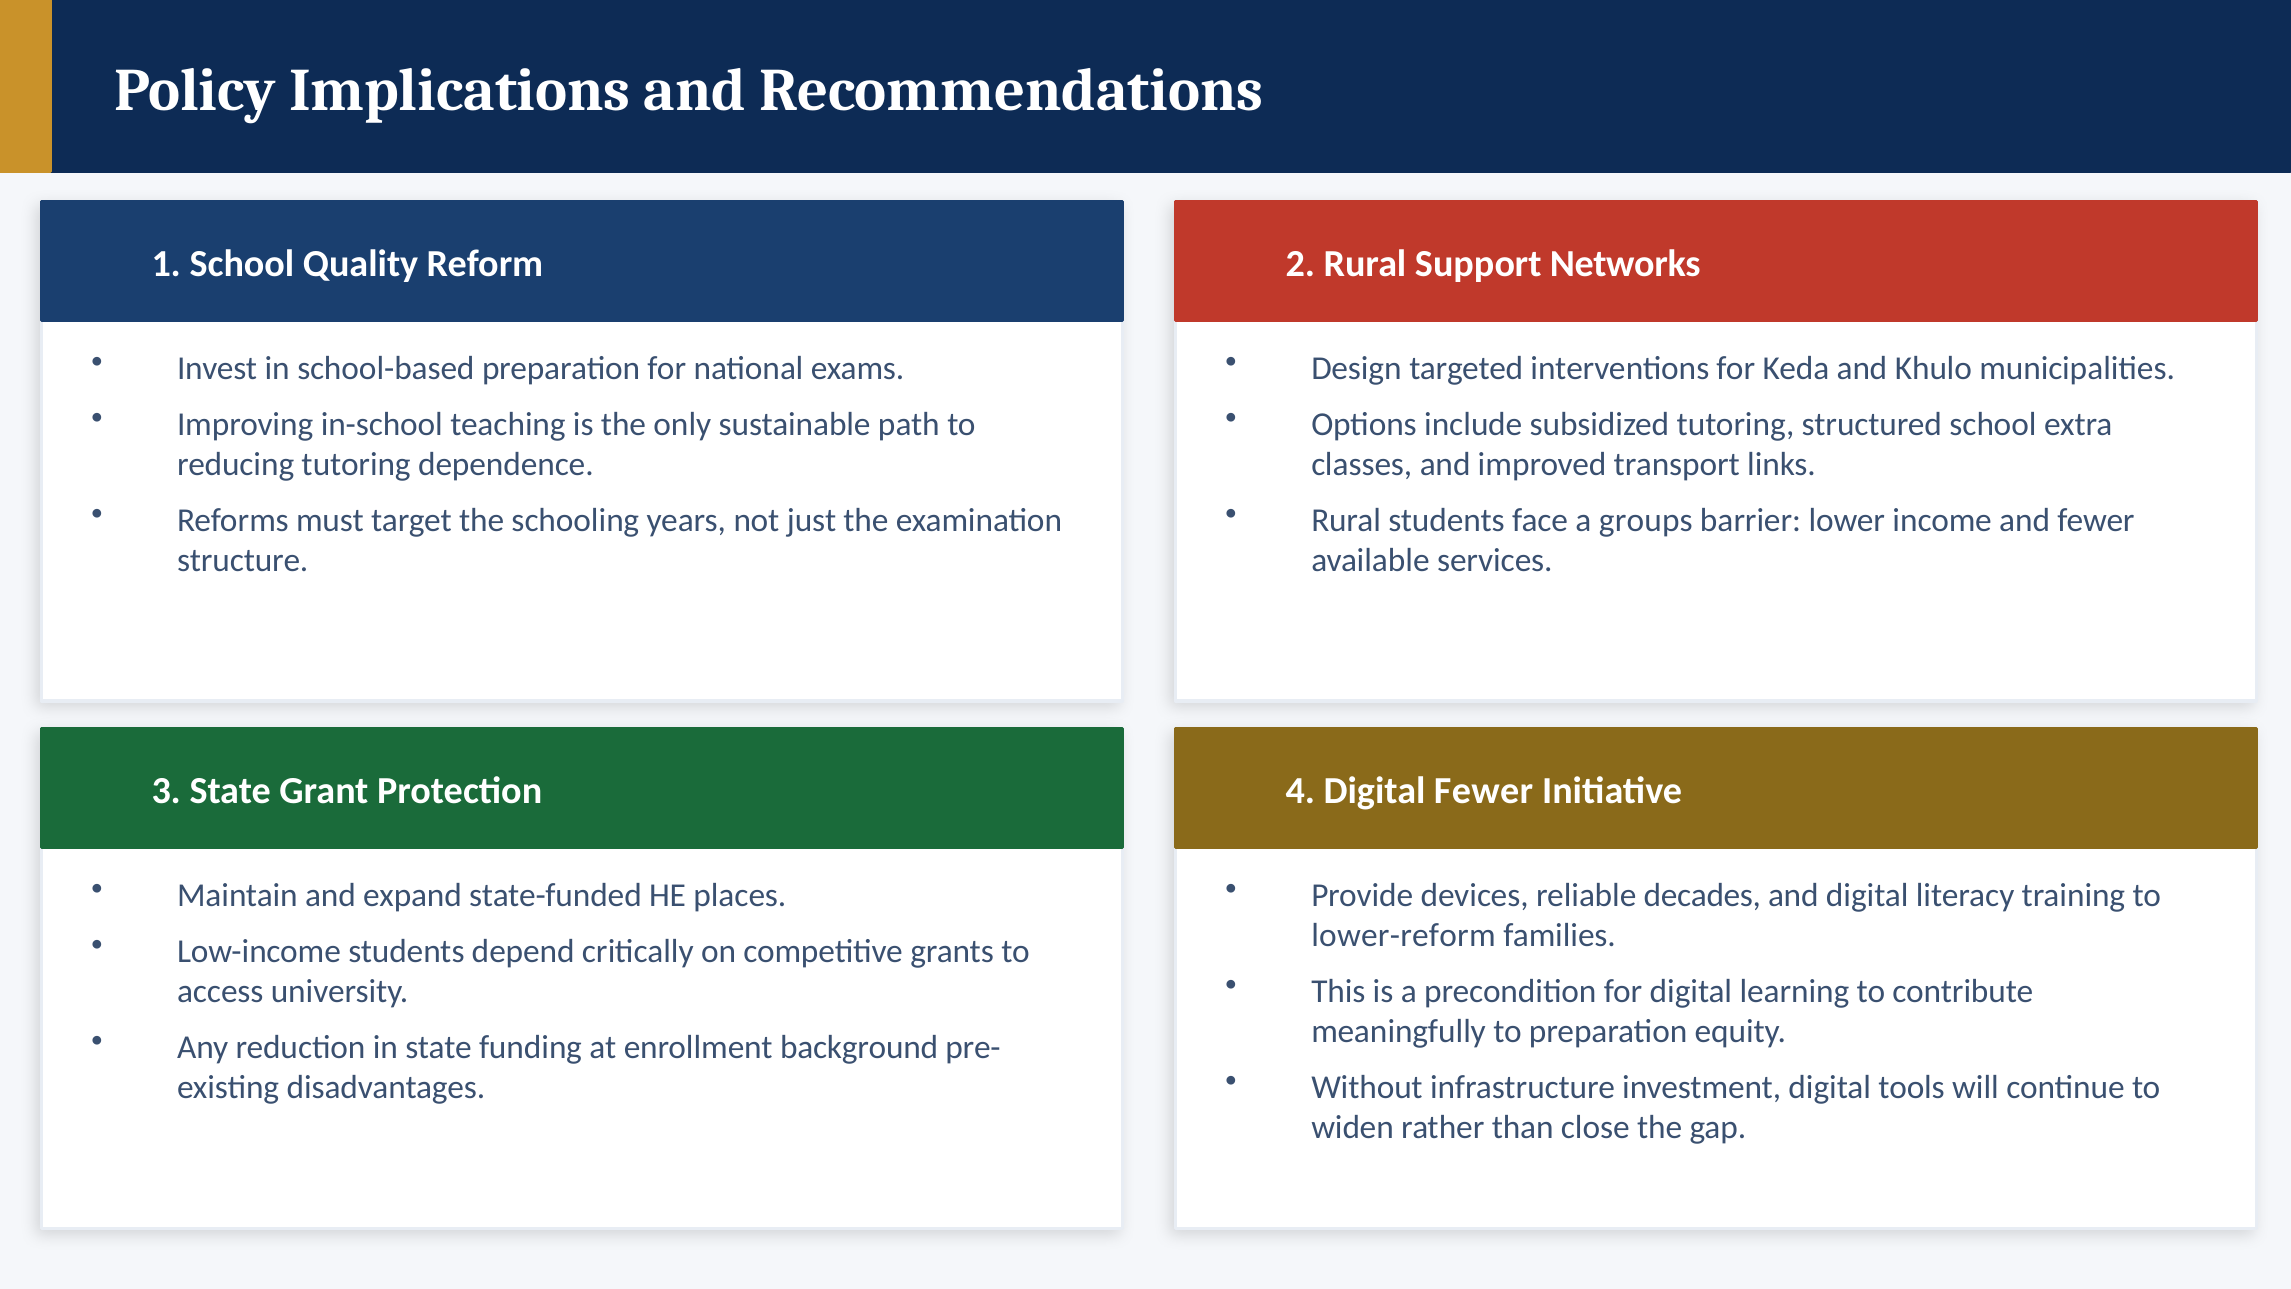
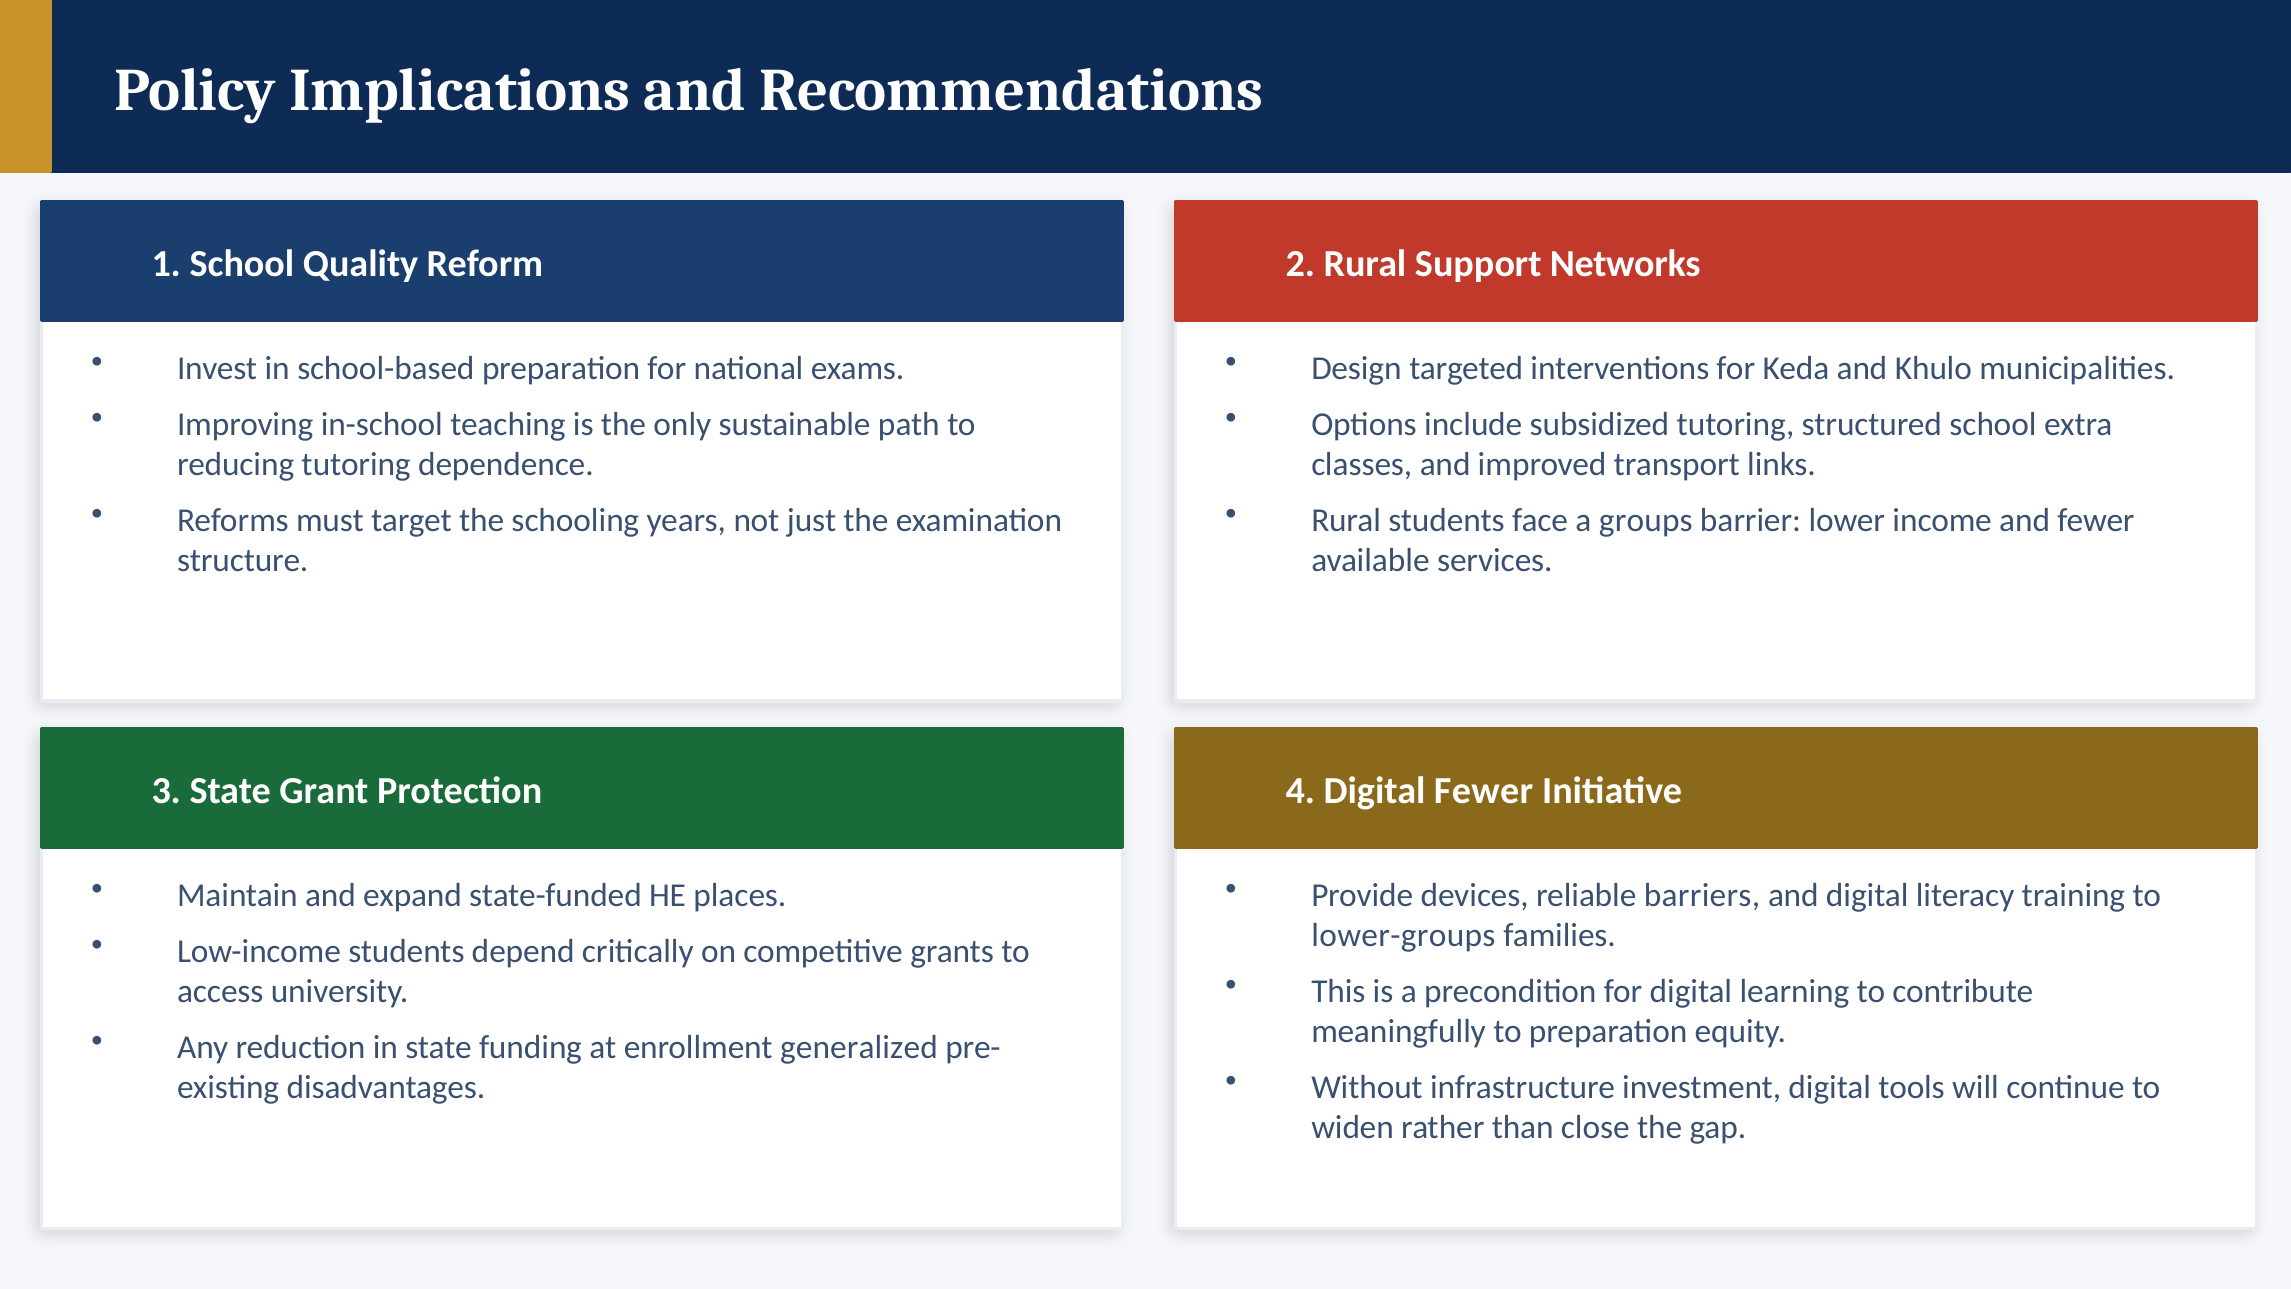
decades: decades -> barriers
lower-reform: lower-reform -> lower-groups
background: background -> generalized
